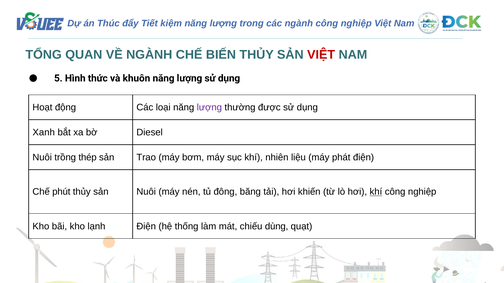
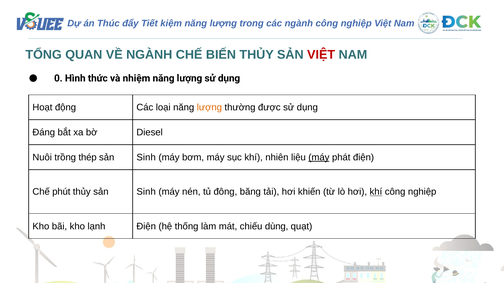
5: 5 -> 0
khuôn: khuôn -> nhiệm
lượng at (209, 108) colour: purple -> orange
Xanh: Xanh -> Đáng
Trao at (146, 158): Trao -> Sinh
máy at (319, 158) underline: none -> present
thủy sản Nuôi: Nuôi -> Sinh
